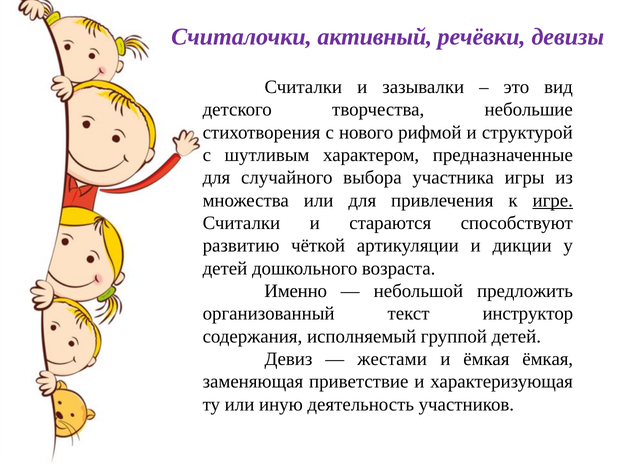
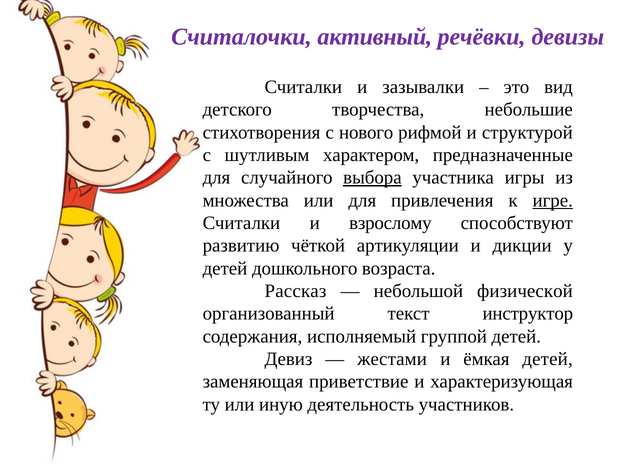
выбора underline: none -> present
стараются: стараются -> взрослому
Именно: Именно -> Рассказ
предложить: предложить -> физической
ёмкая ёмкая: ёмкая -> детей
